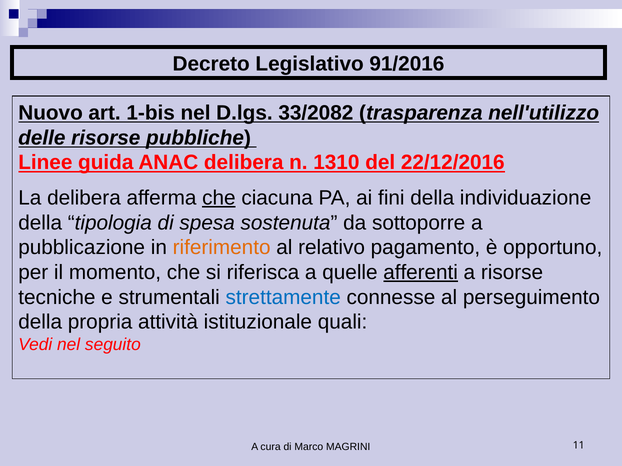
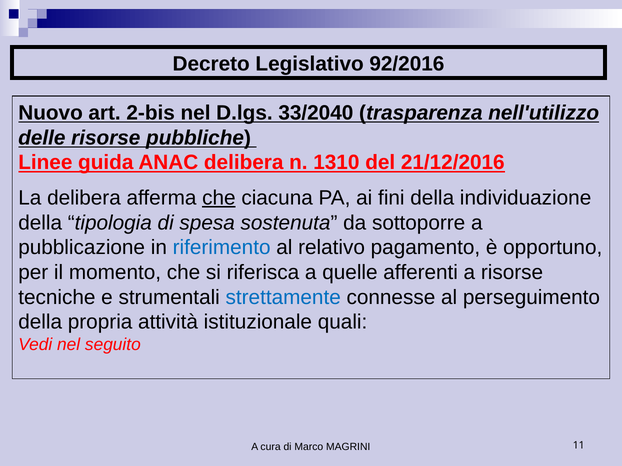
91/2016: 91/2016 -> 92/2016
1-bis: 1-bis -> 2-bis
33/2082: 33/2082 -> 33/2040
22/12/2016: 22/12/2016 -> 21/12/2016
riferimento colour: orange -> blue
afferenti underline: present -> none
